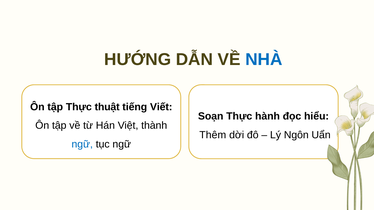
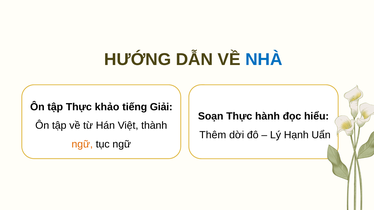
thuật: thuật -> khảo
Viết: Viết -> Giải
Ngôn: Ngôn -> Hạnh
ngữ at (82, 144) colour: blue -> orange
